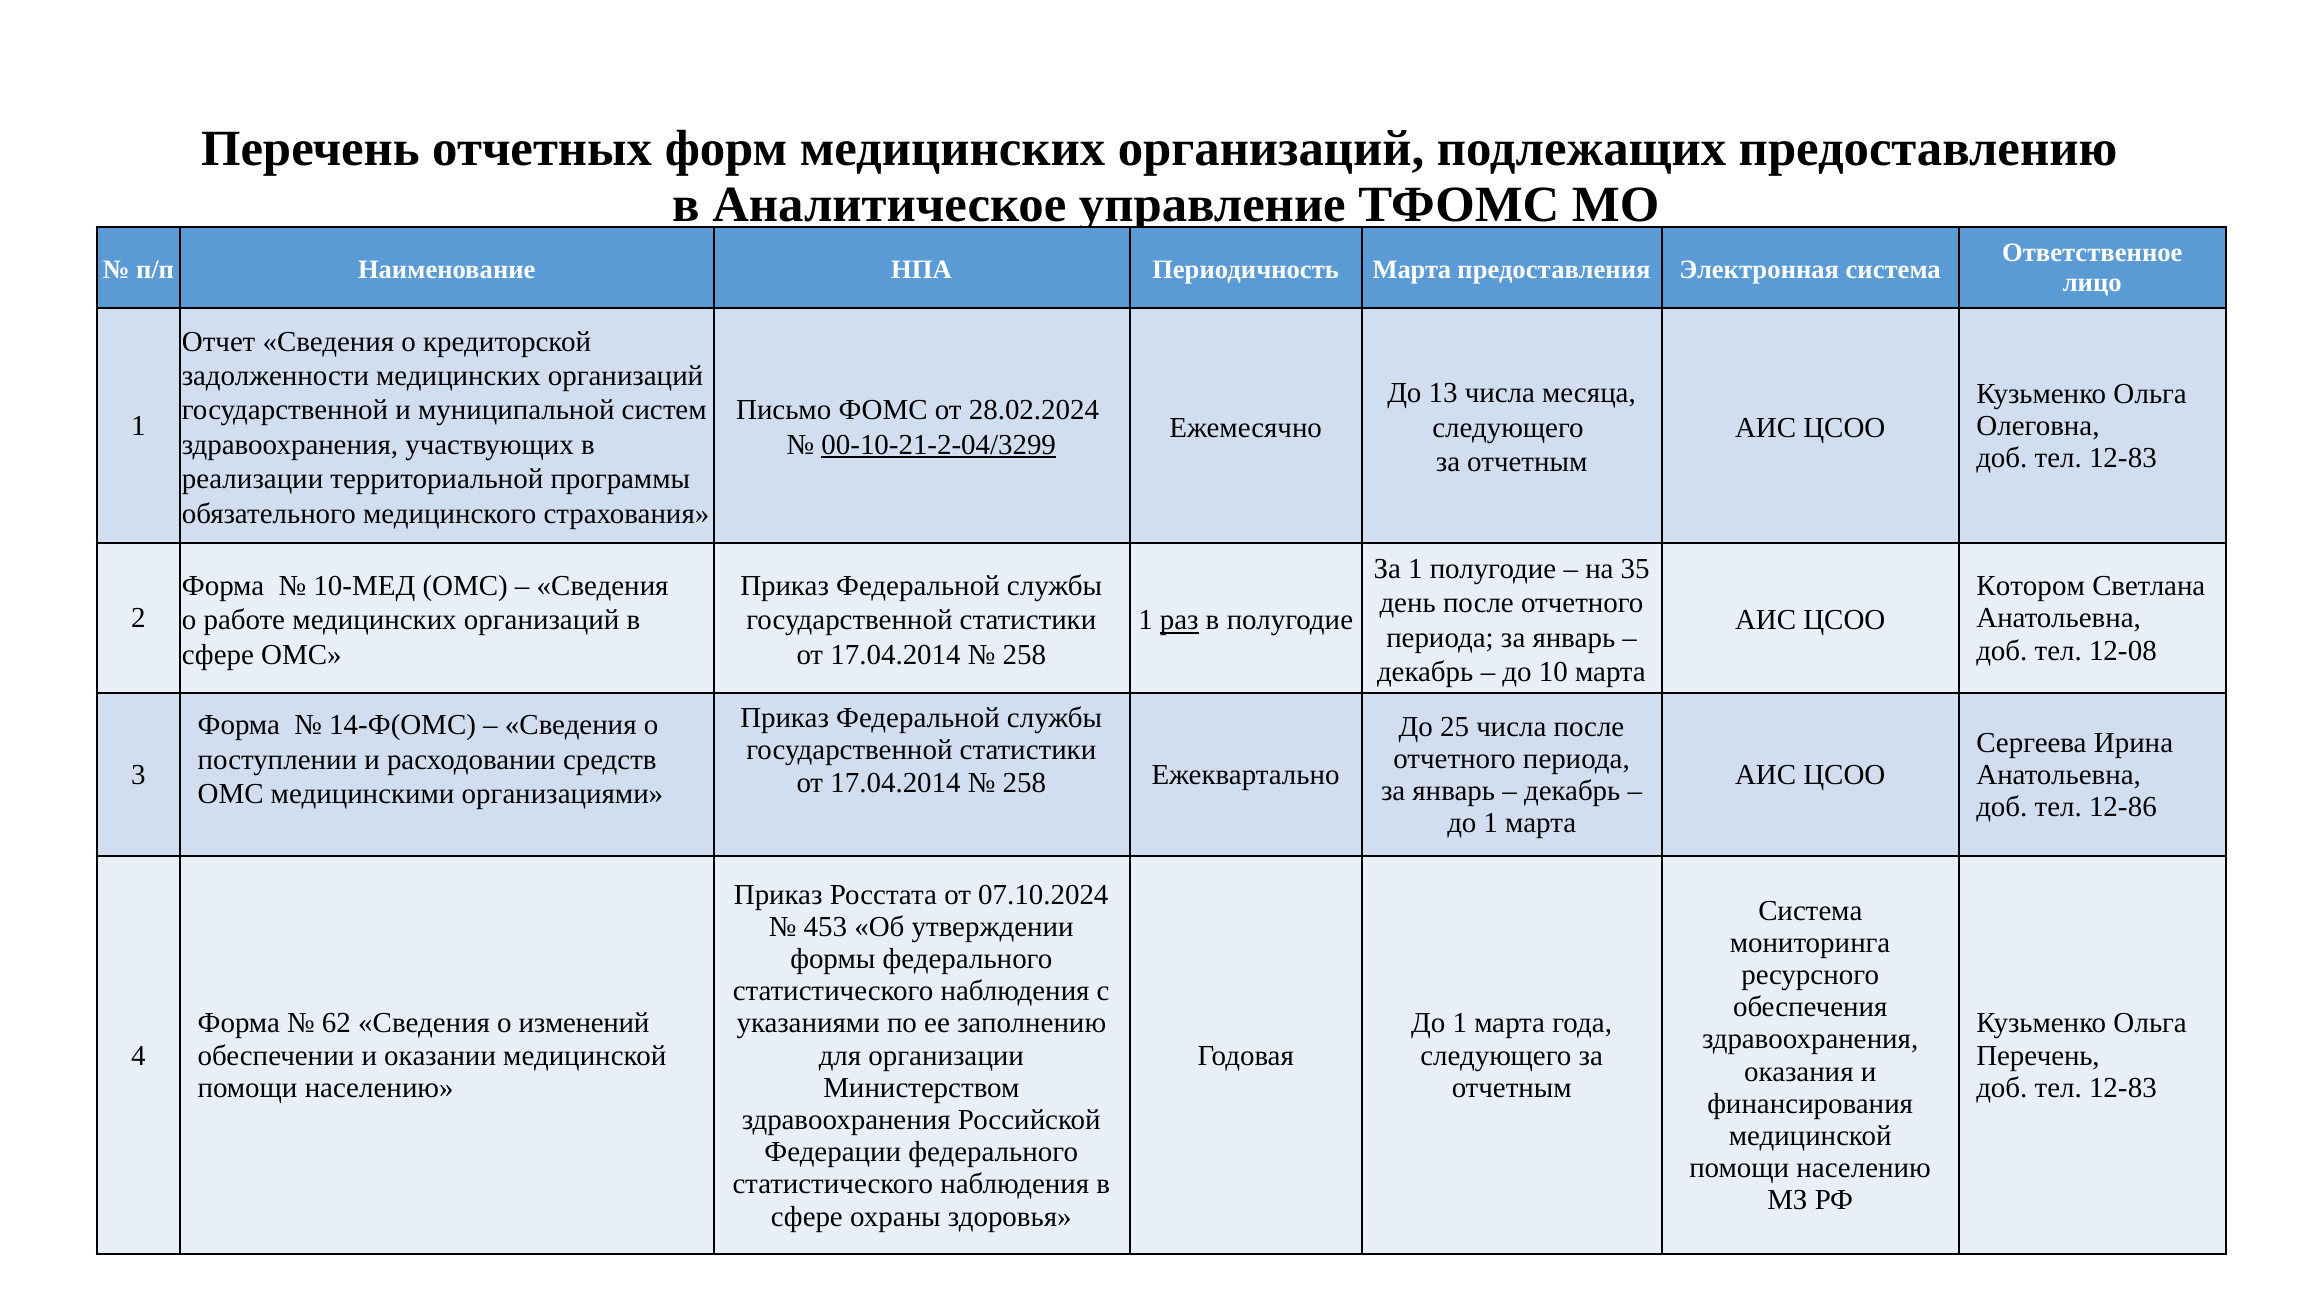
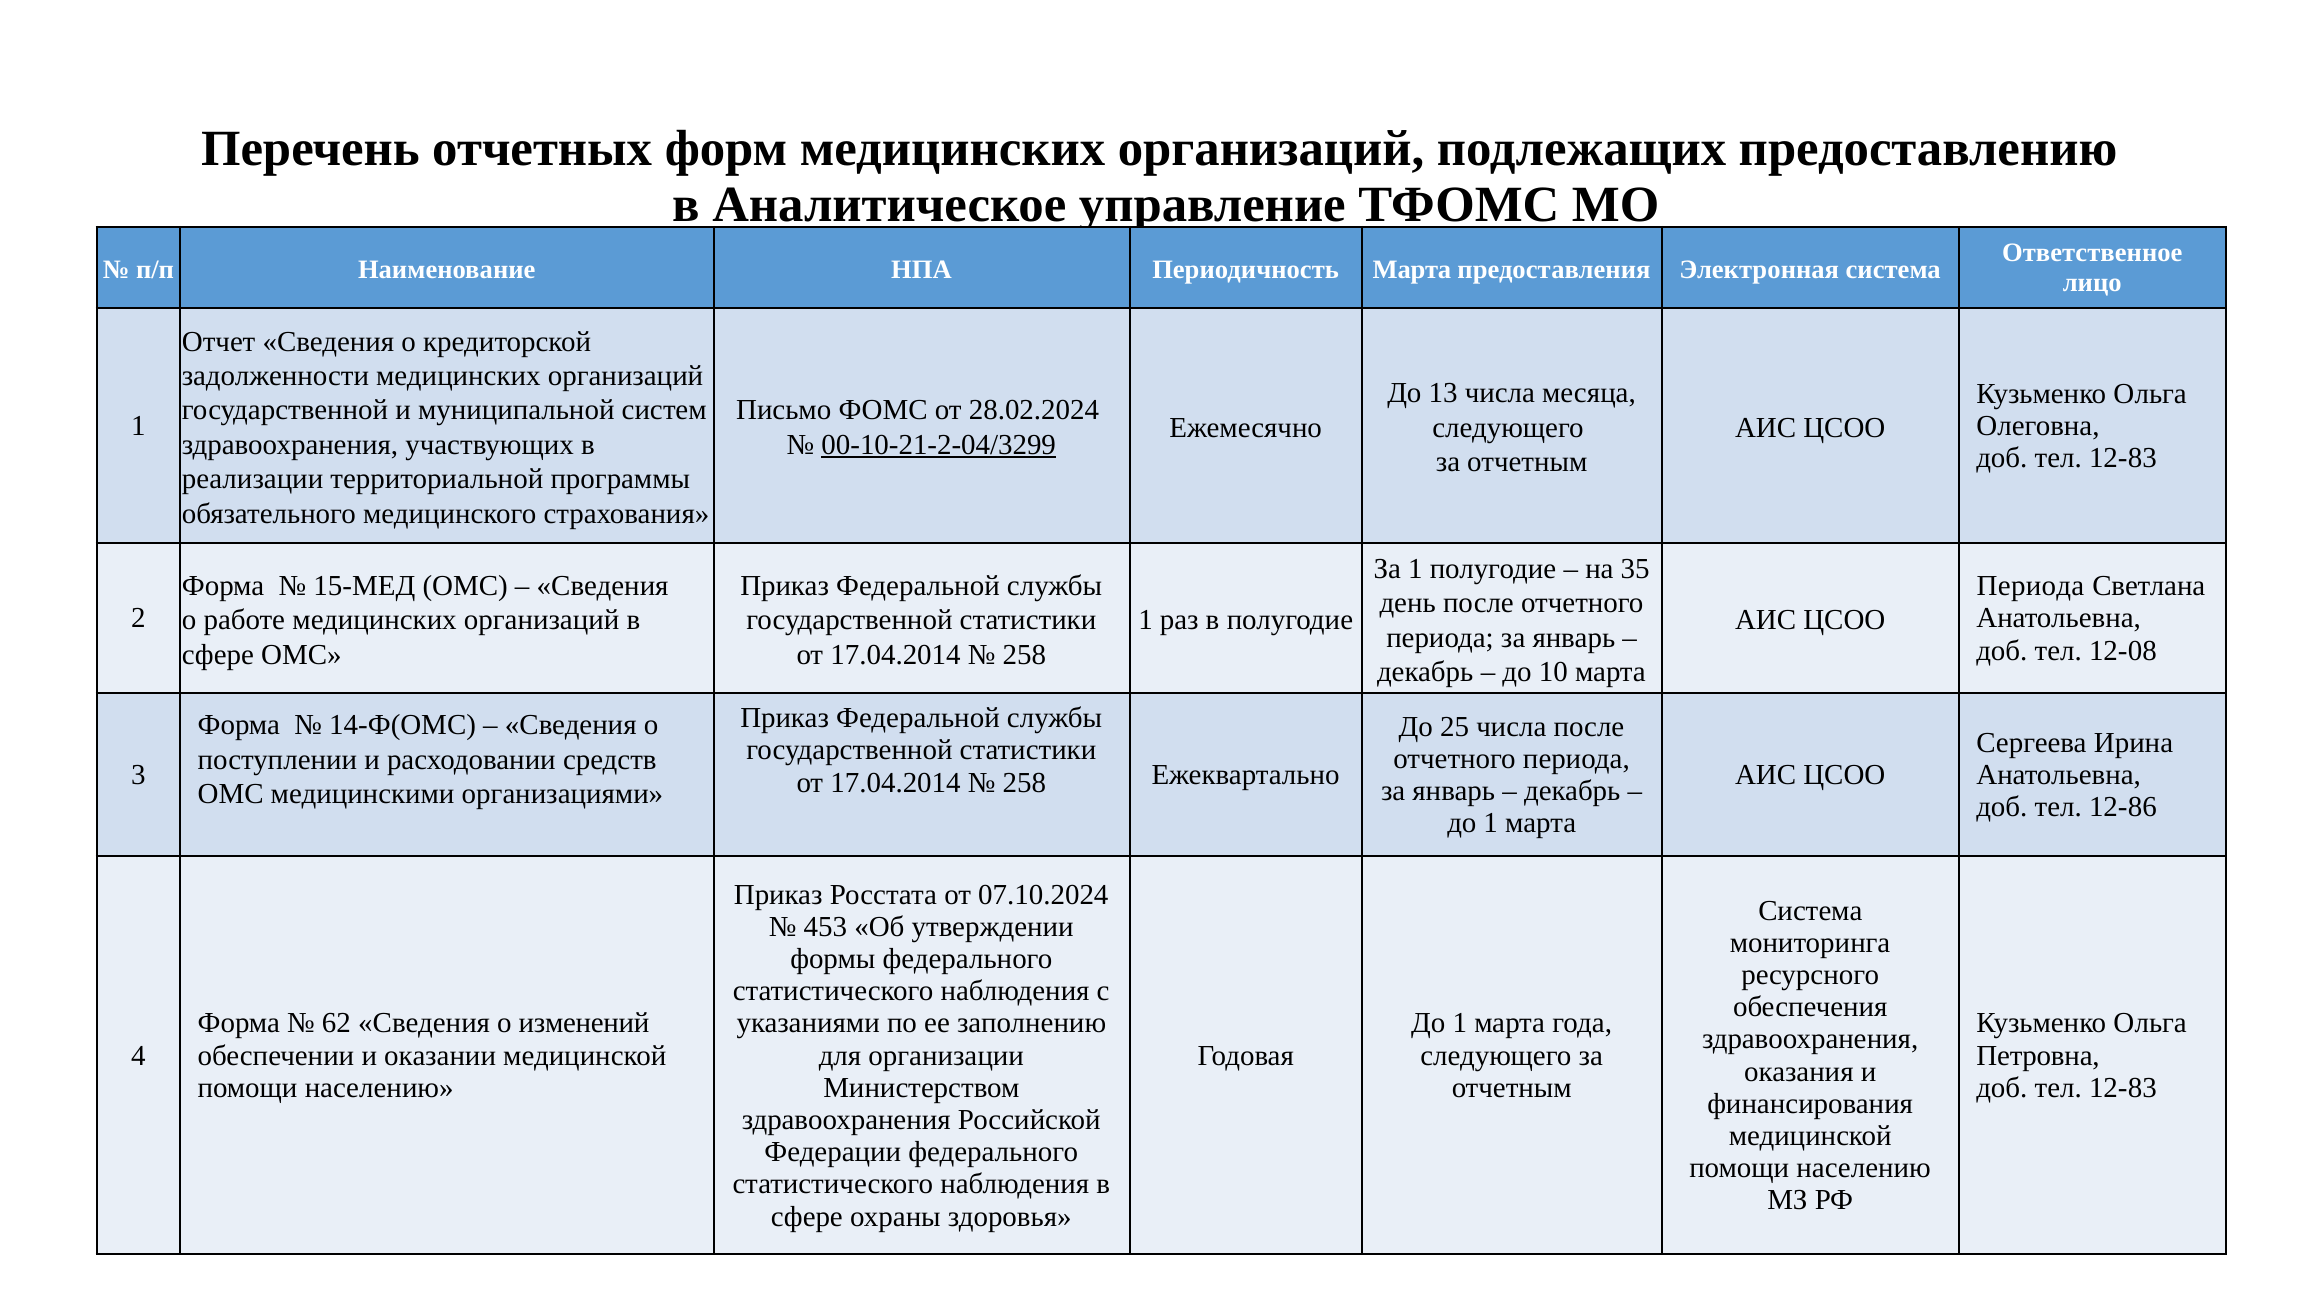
10-МЕД: 10-МЕД -> 15-МЕД
Котором at (2031, 586): Котором -> Периода
раз underline: present -> none
Перечень at (2038, 1055): Перечень -> Петровна
